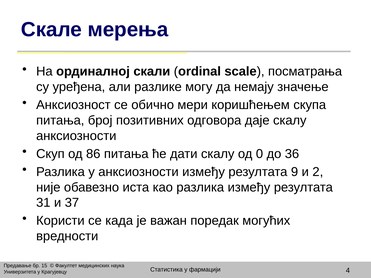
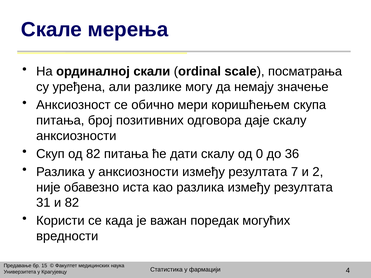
од 86: 86 -> 82
9: 9 -> 7
и 37: 37 -> 82
